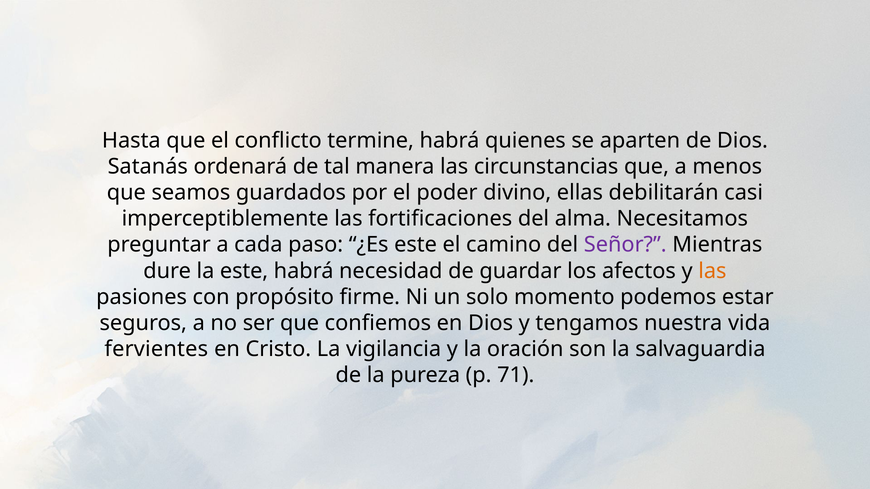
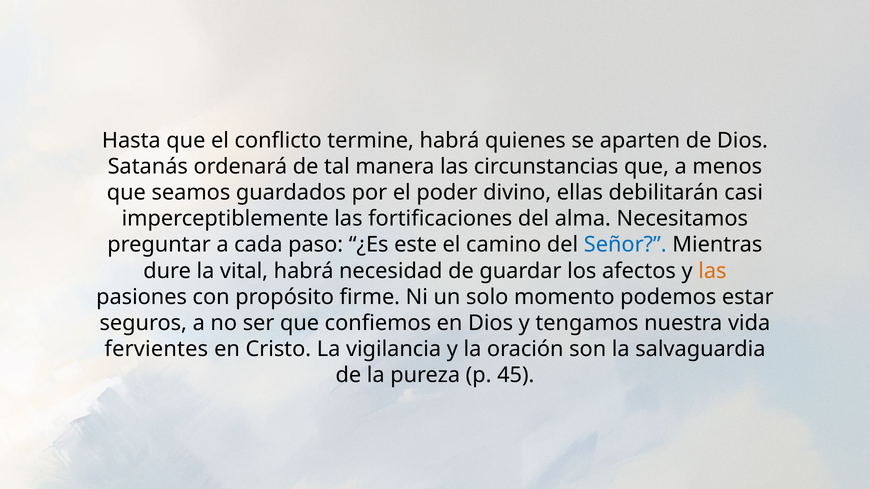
Señor colour: purple -> blue
la este: este -> vital
71: 71 -> 45
